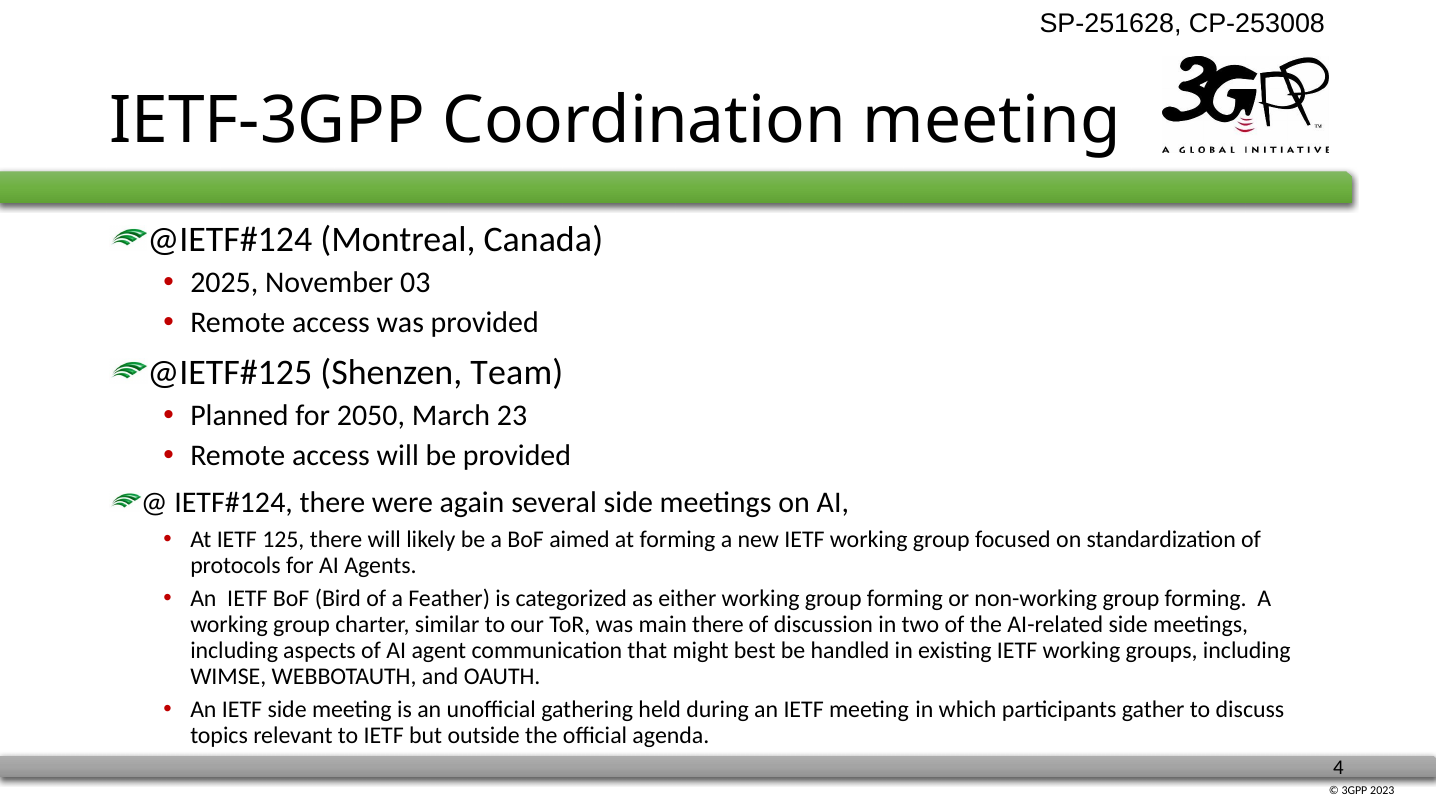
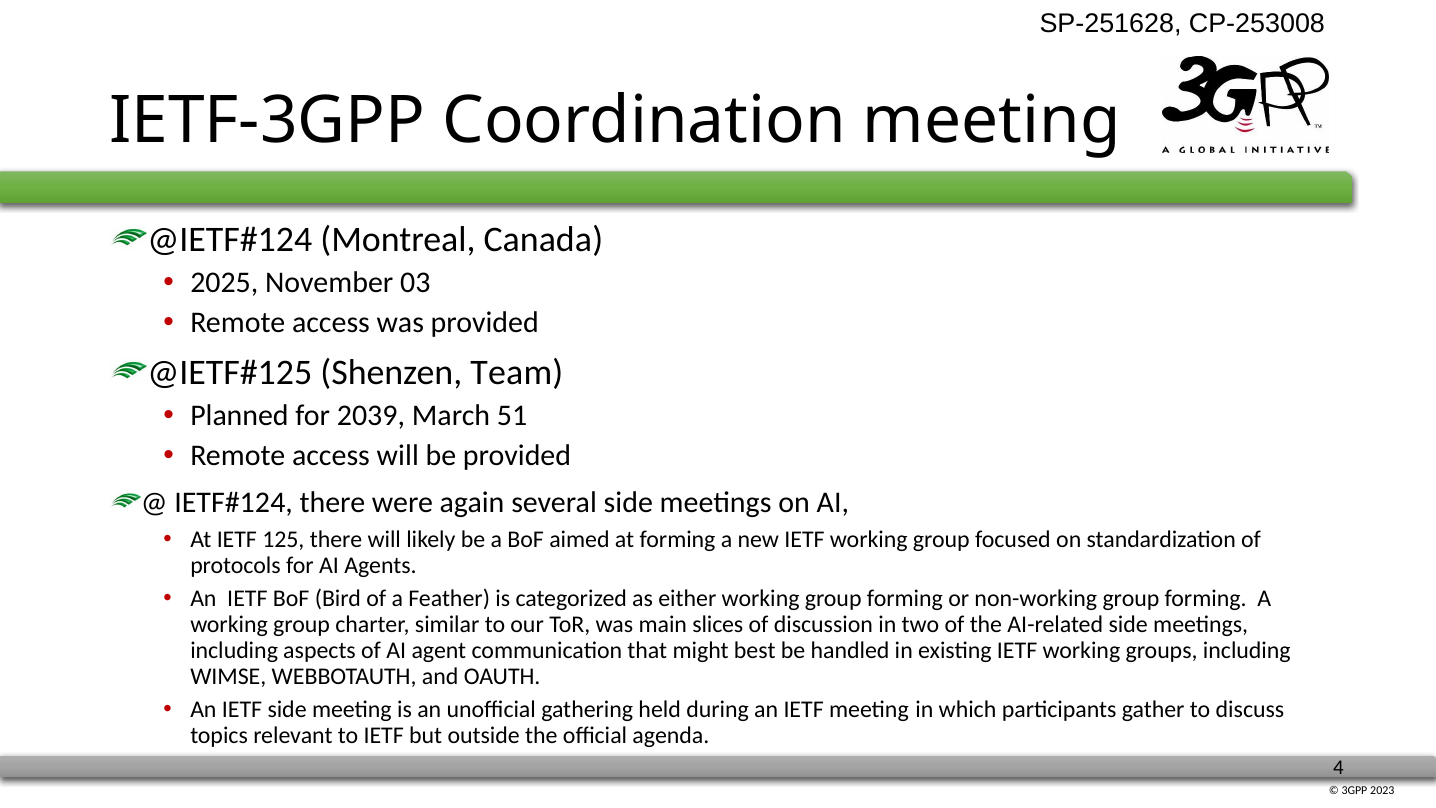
2050: 2050 -> 2039
23: 23 -> 51
main there: there -> slices
